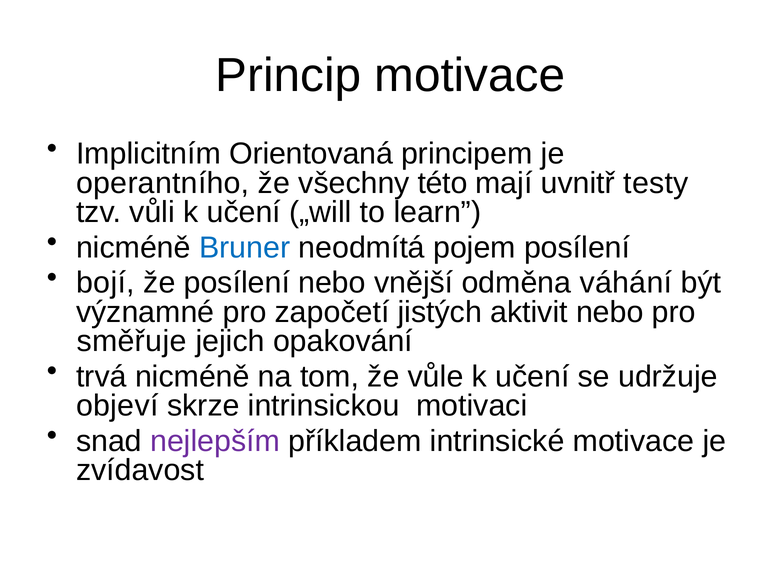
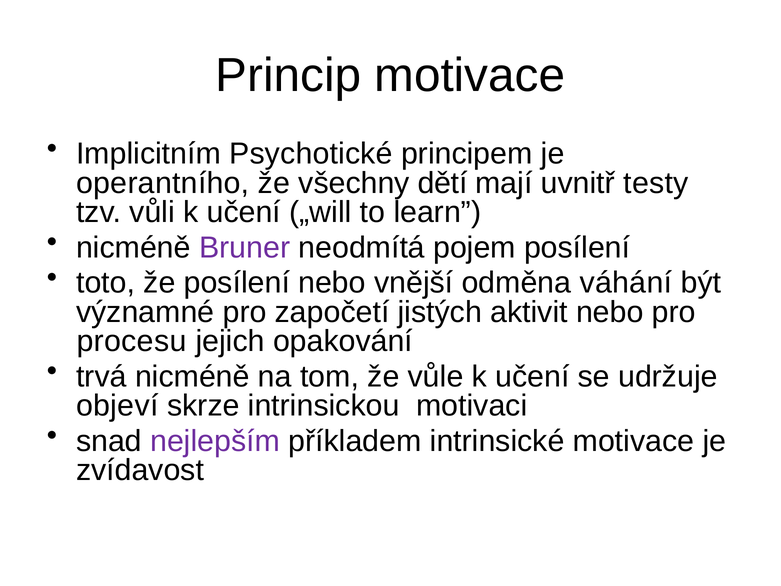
Orientovaná: Orientovaná -> Psychotické
této: této -> dětí
Bruner colour: blue -> purple
bojí: bojí -> toto
směřuje: směřuje -> procesu
